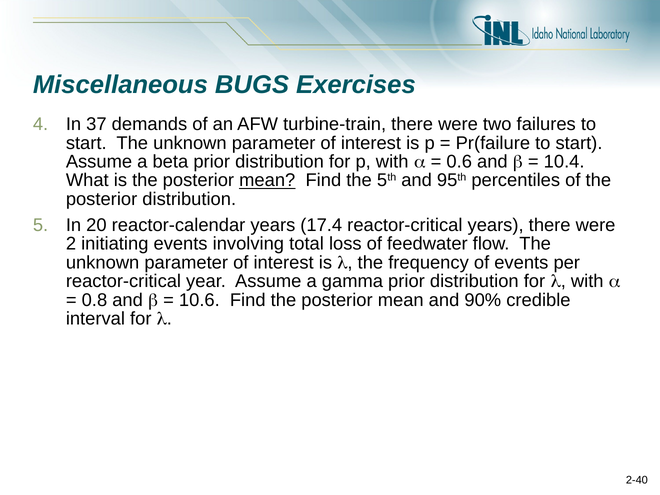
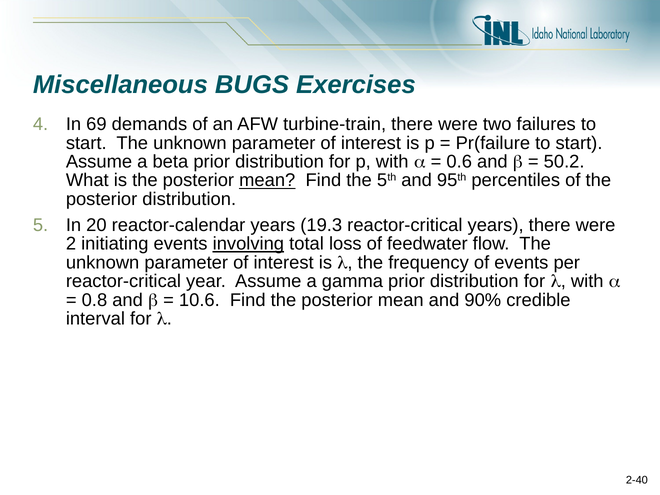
37: 37 -> 69
10.4: 10.4 -> 50.2
17.4: 17.4 -> 19.3
involving underline: none -> present
